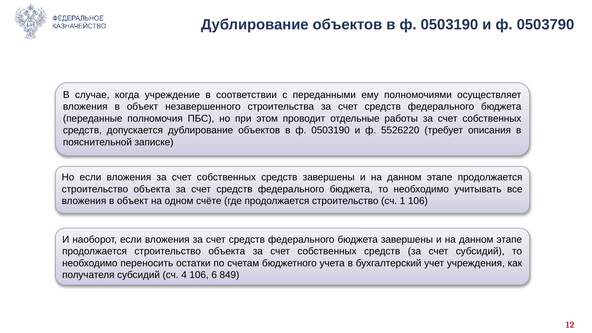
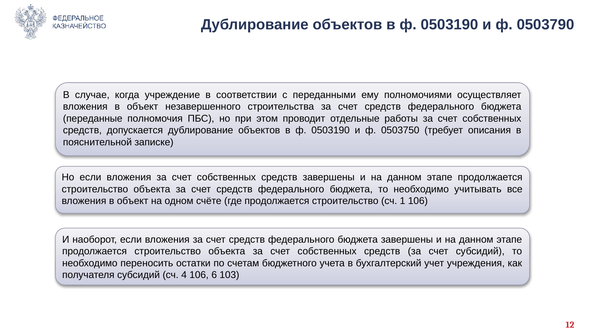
5526220: 5526220 -> 0503750
849: 849 -> 103
